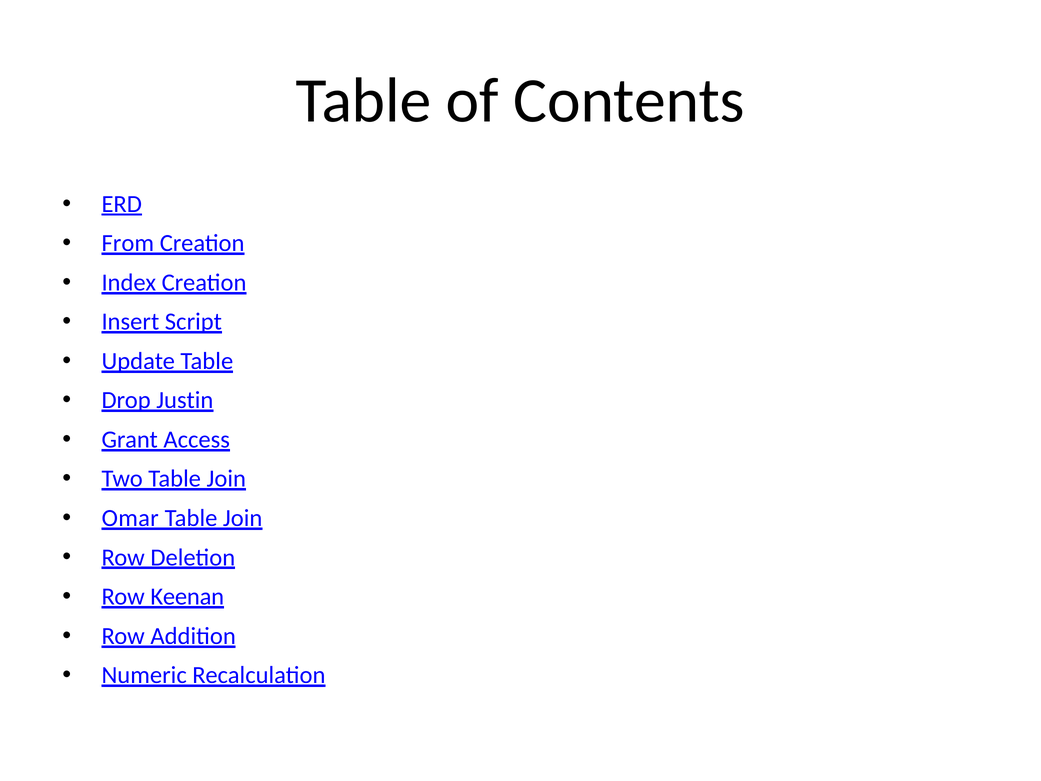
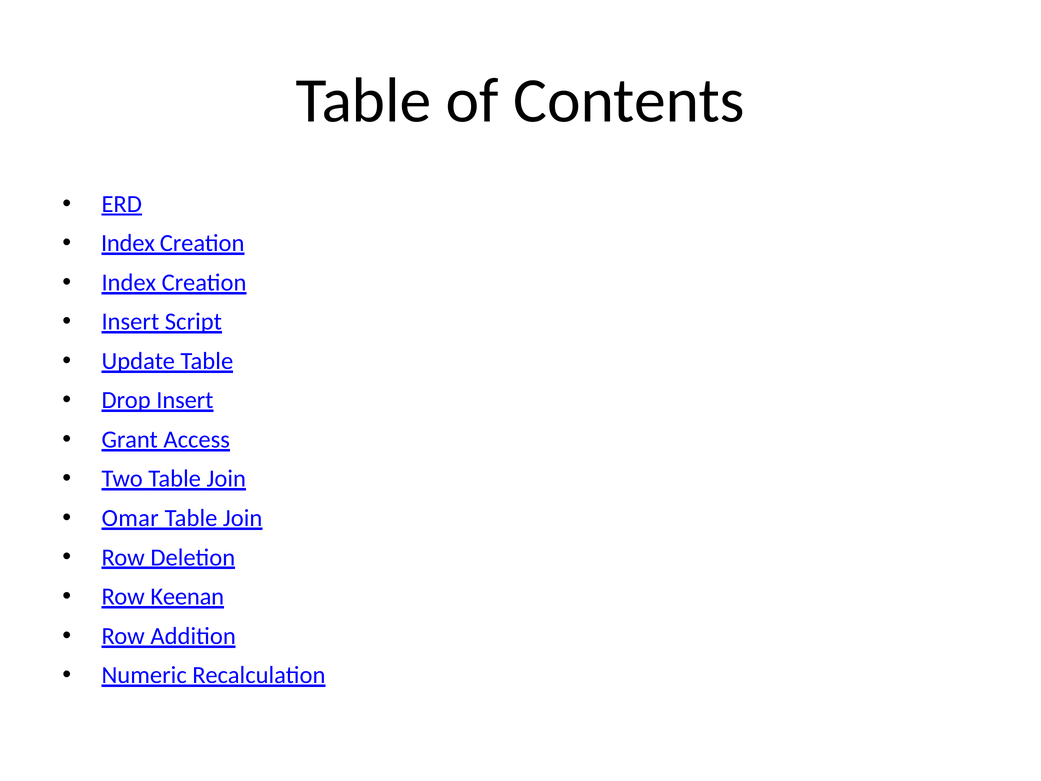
From at (128, 243): From -> Index
Drop Justin: Justin -> Insert
